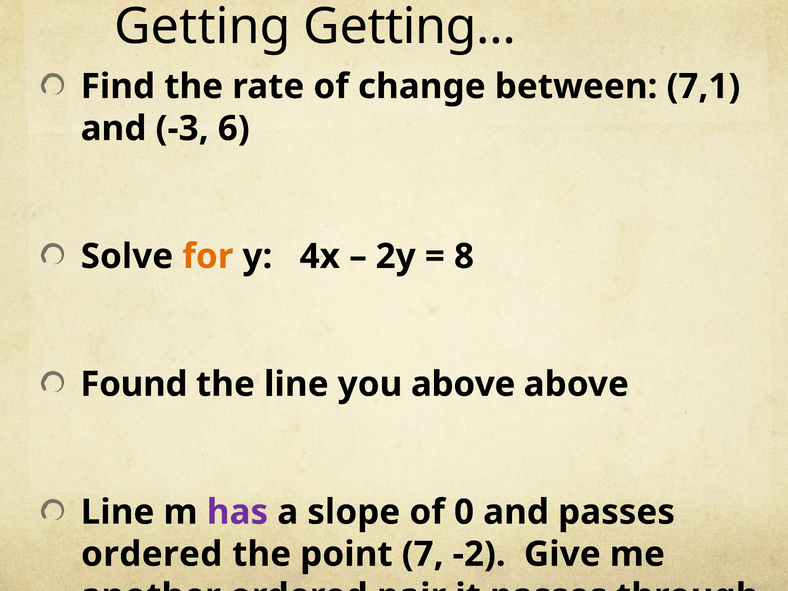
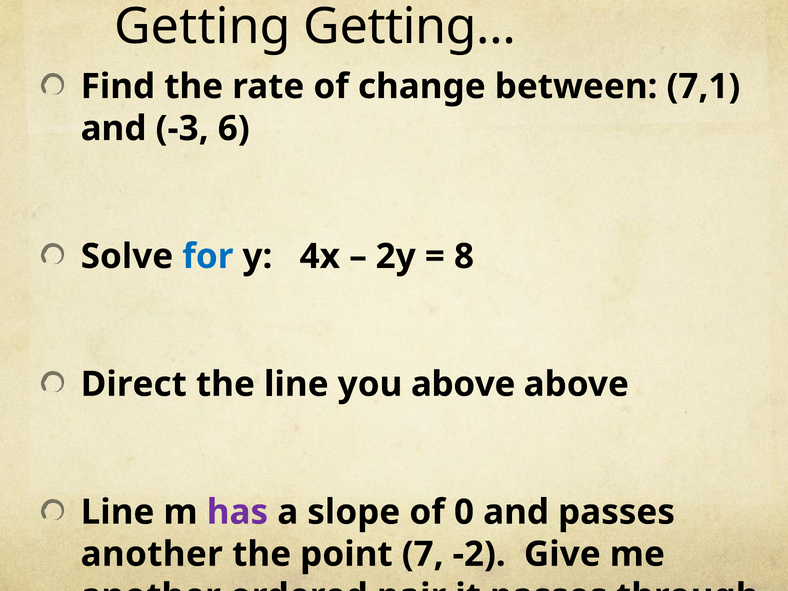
for colour: orange -> blue
Found: Found -> Direct
ordered at (152, 554): ordered -> another
